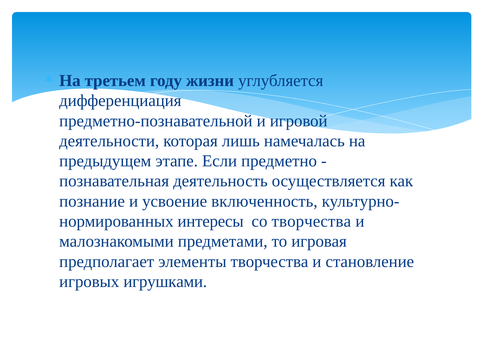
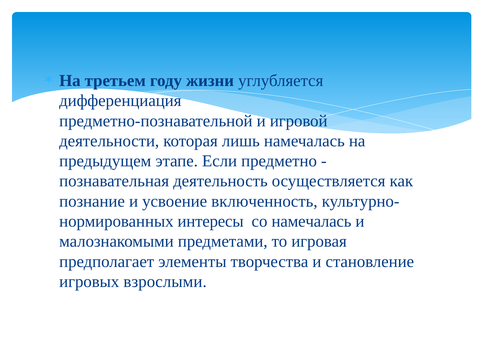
со творчества: творчества -> намечалась
игрушками: игрушками -> взрослыми
